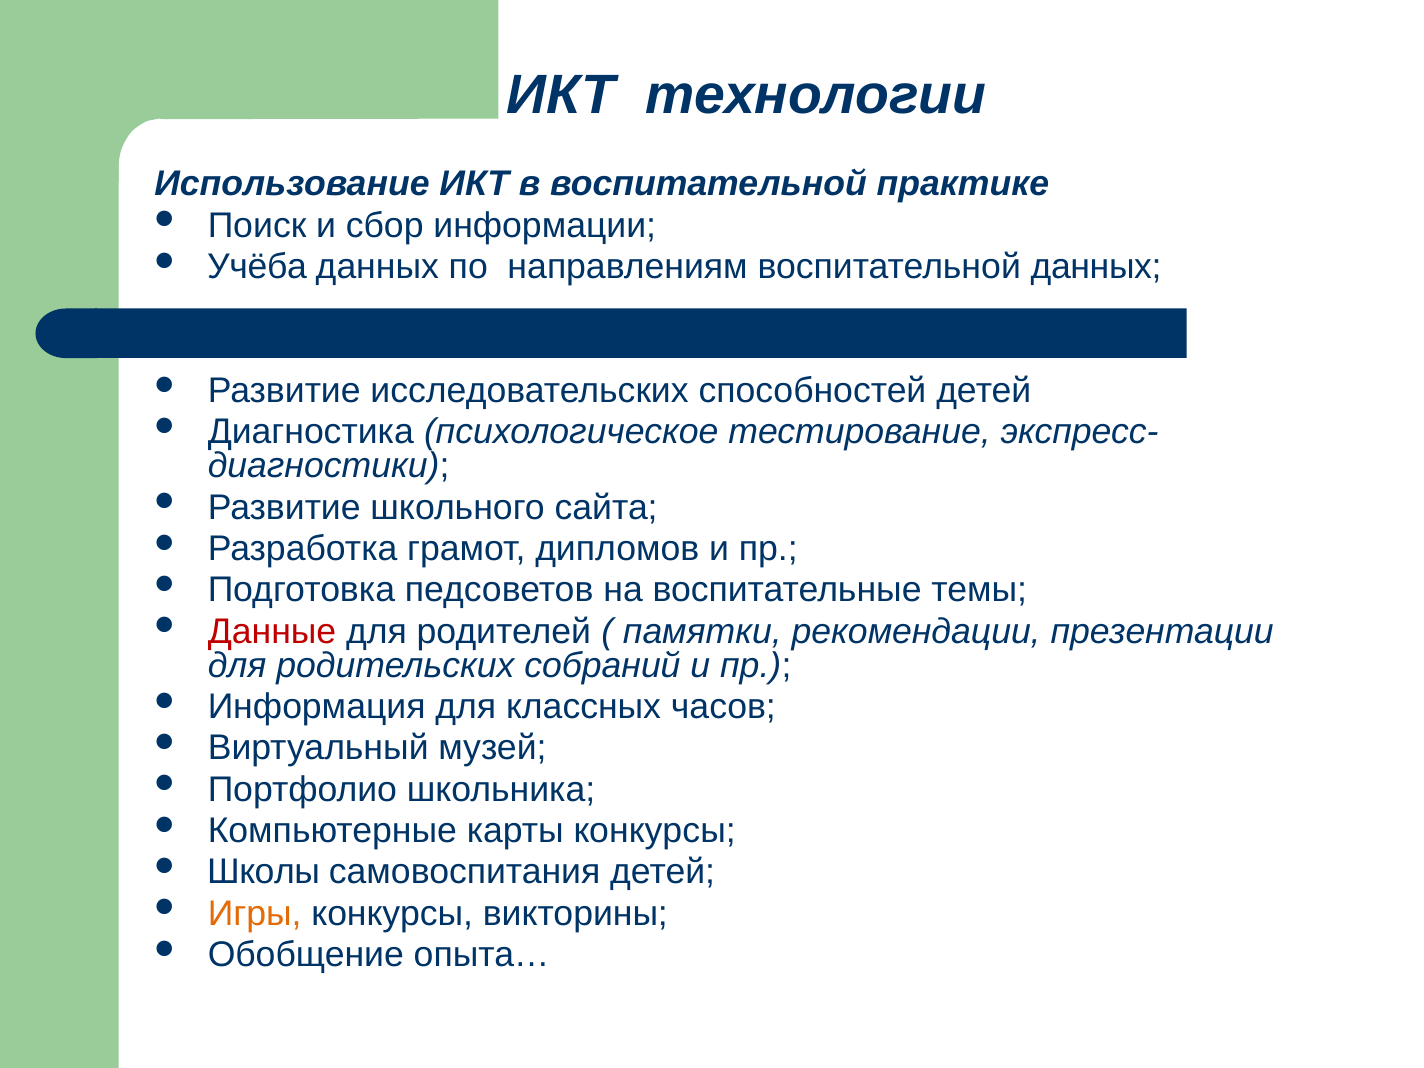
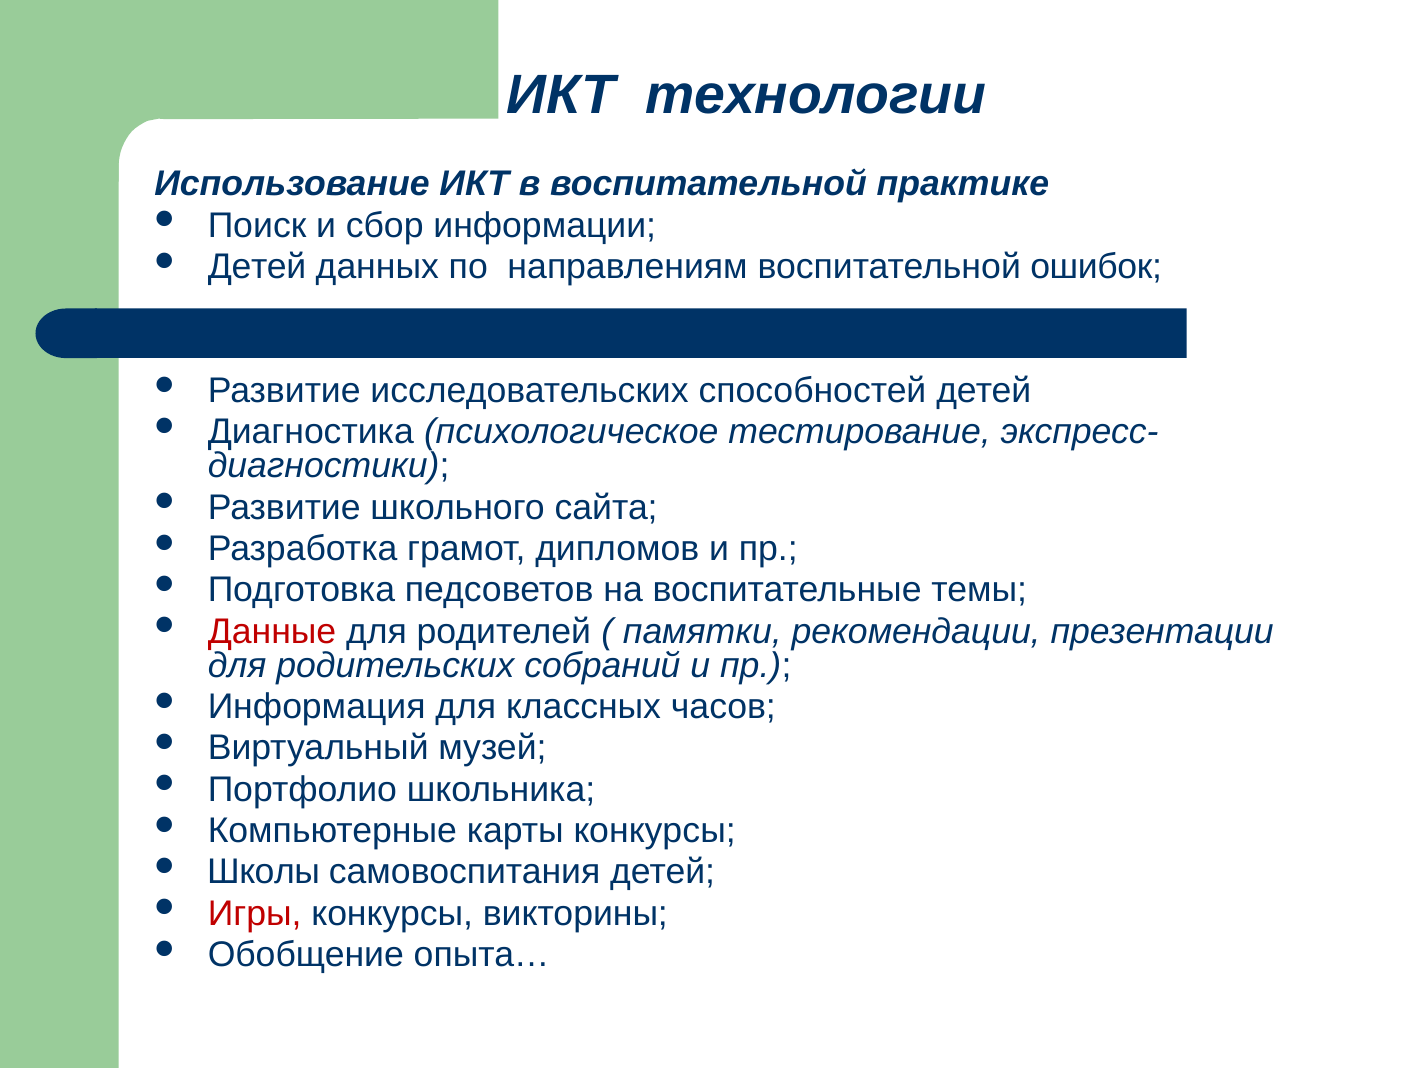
Учёба at (257, 267): Учёба -> Детей
воспитательной данных: данных -> ошибок
Игры colour: orange -> red
